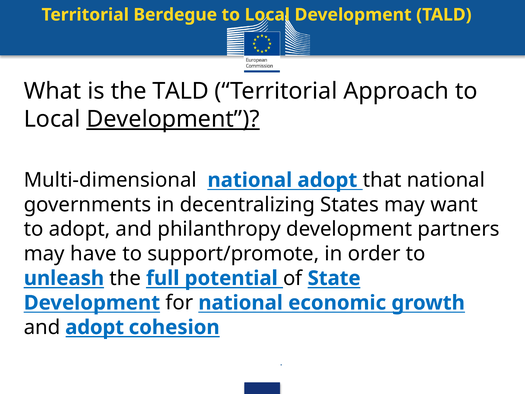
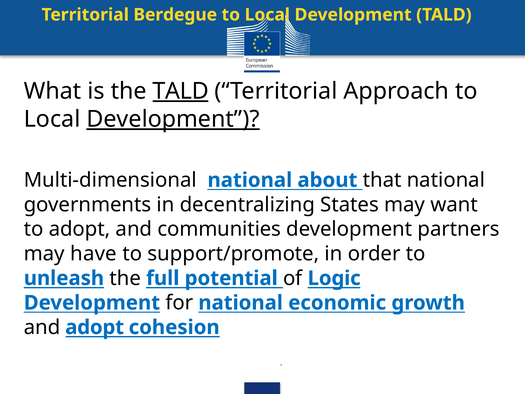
TALD at (181, 91) underline: none -> present
national adopt: adopt -> about
philanthropy: philanthropy -> communities
State: State -> Logic
